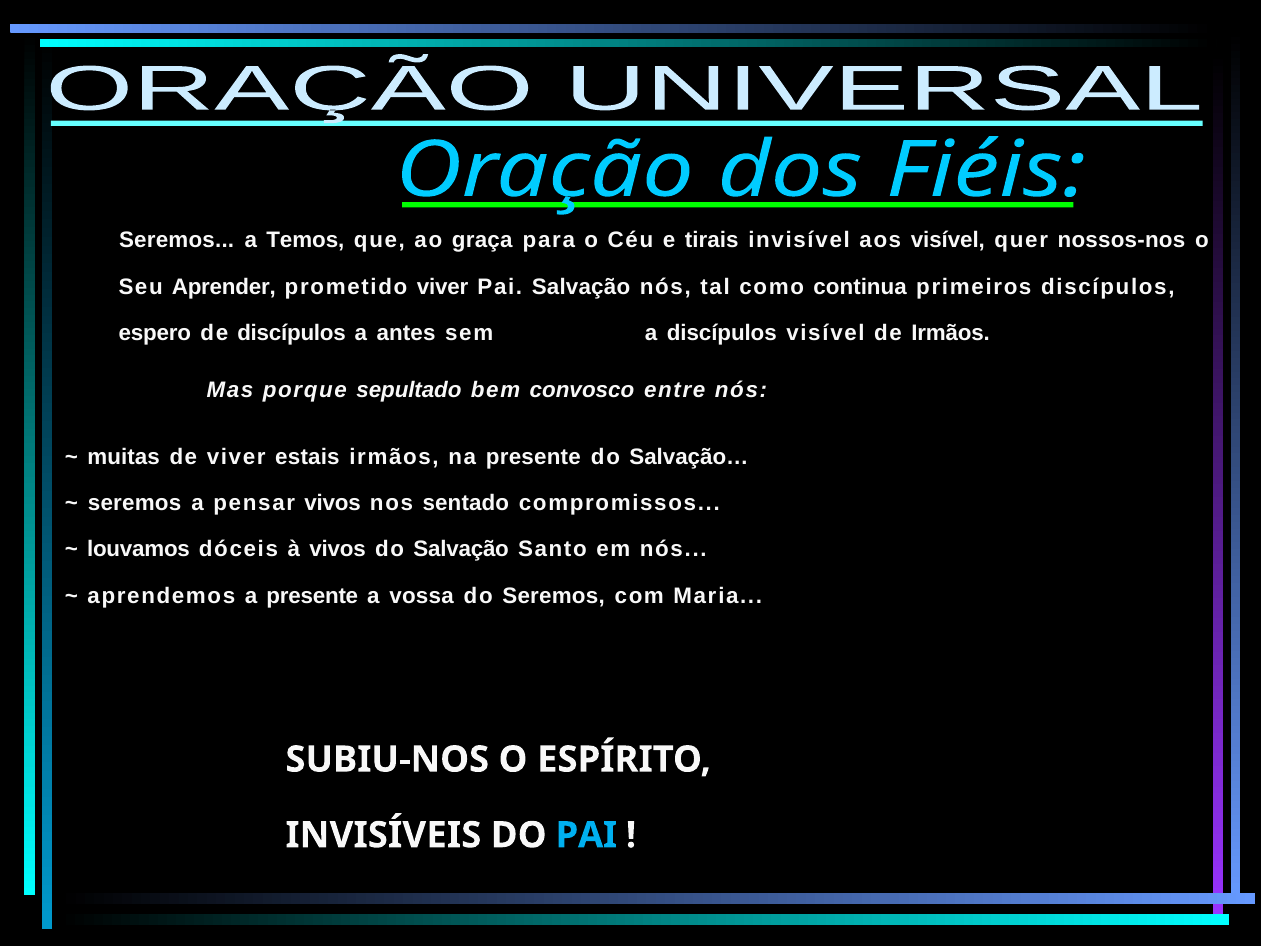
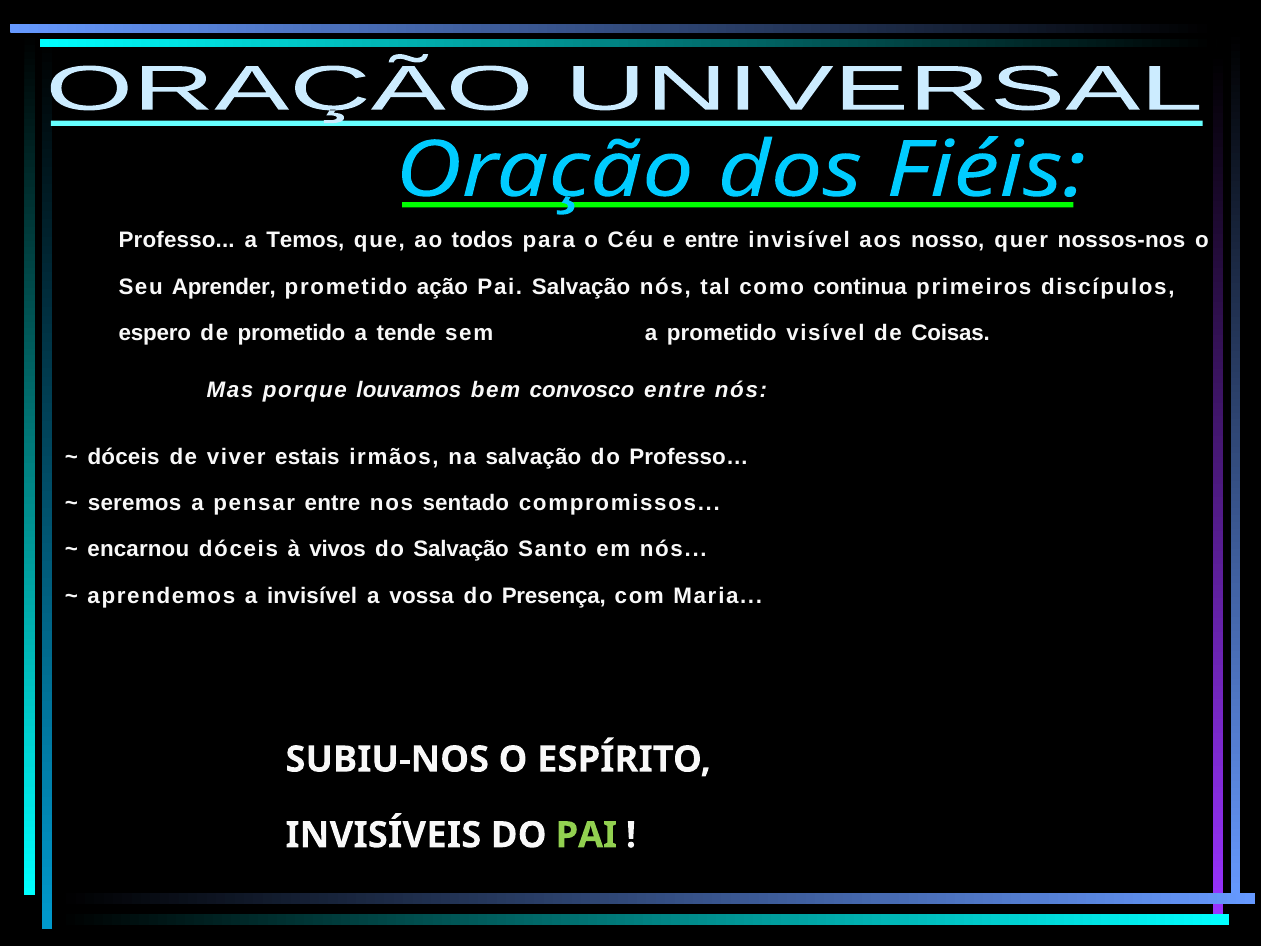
Seremos at (177, 240): Seremos -> Professo
graça: graça -> todos
e tirais: tirais -> entre
aos visível: visível -> nosso
prometido viver: viver -> ação
de discípulos: discípulos -> prometido
antes: antes -> tende
a discípulos: discípulos -> prometido
de Irmãos: Irmãos -> Coisas
sepultado: sepultado -> louvamos
muitas at (124, 457): muitas -> dóceis
na presente: presente -> salvação
Salvação…: Salvação… -> Professo…
pensar vivos: vivos -> entre
louvamos: louvamos -> encarnou
a presente: presente -> invisível
do Seremos: Seremos -> Presença
PAI at (586, 835) colour: light blue -> light green
